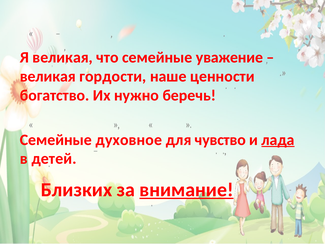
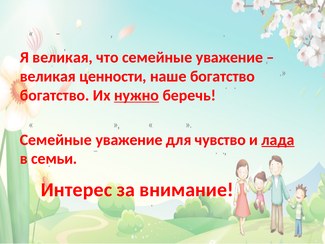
гордости: гордости -> ценности
наше ценности: ценности -> богатство
нужно underline: none -> present
духовное at (129, 140): духовное -> уважение
детей: детей -> семьи
Близких: Близких -> Интерес
внимание underline: present -> none
